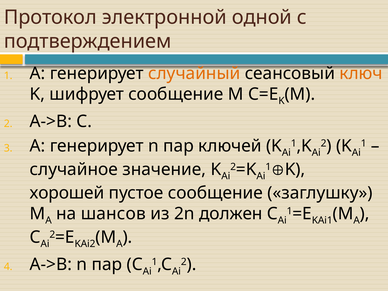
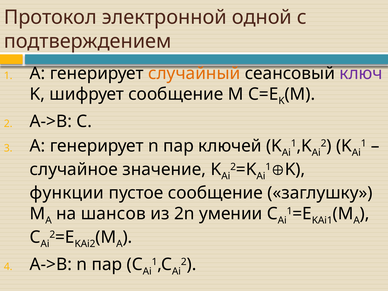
ключ colour: orange -> purple
хорошей: хорошей -> функции
должен: должен -> умении
